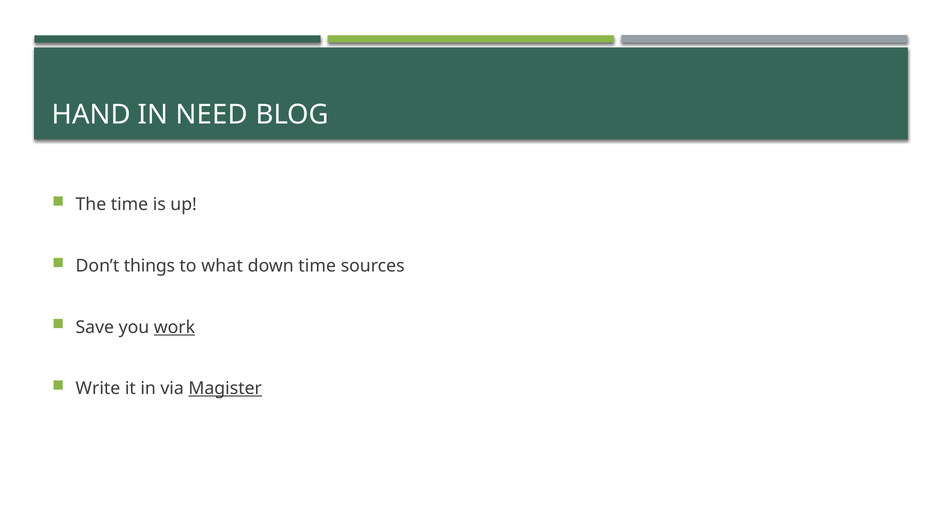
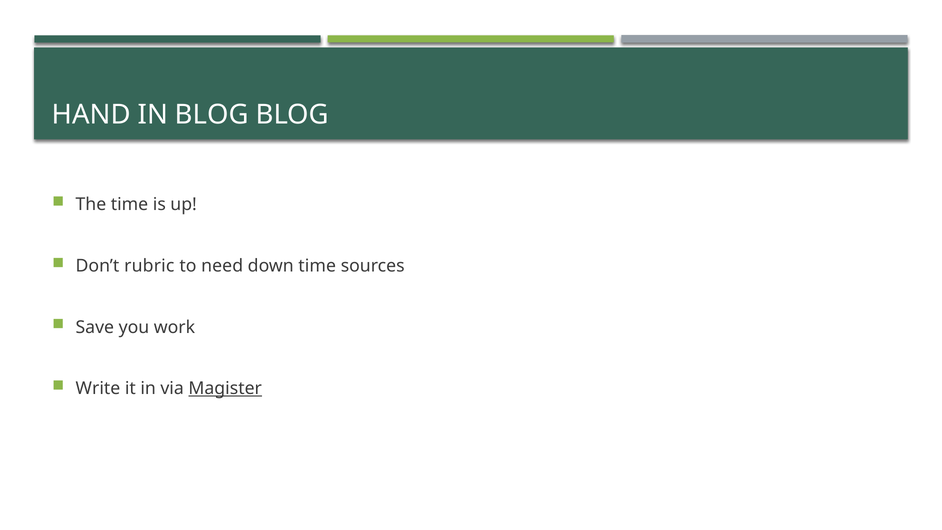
IN NEED: NEED -> BLOG
things: things -> rubric
what: what -> need
work underline: present -> none
